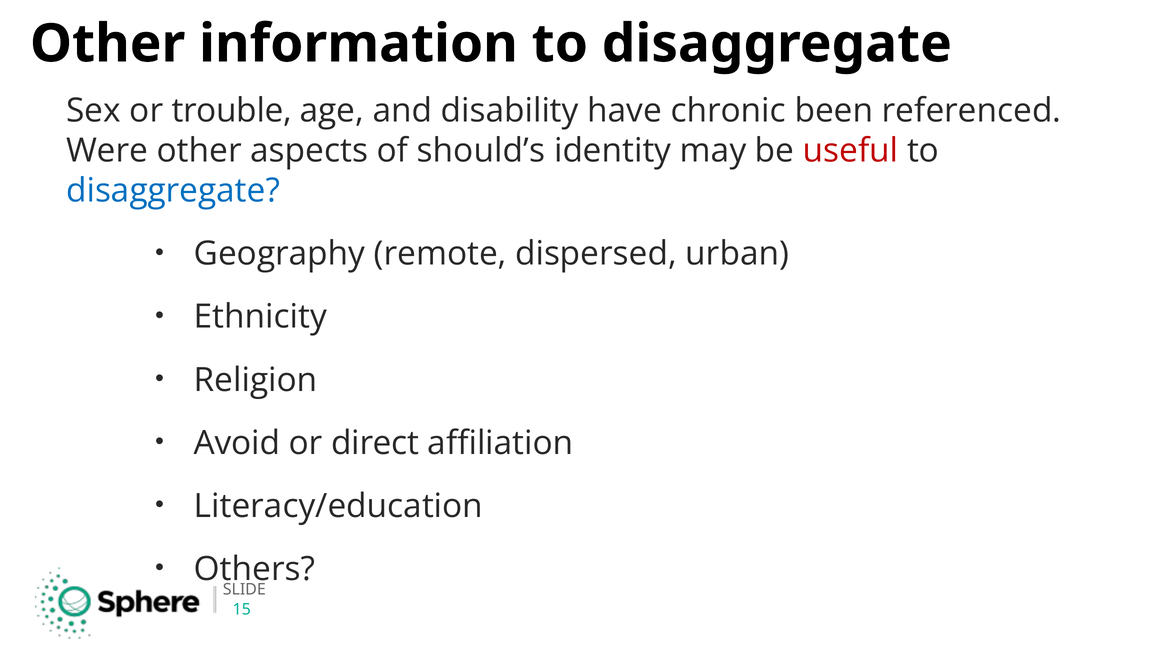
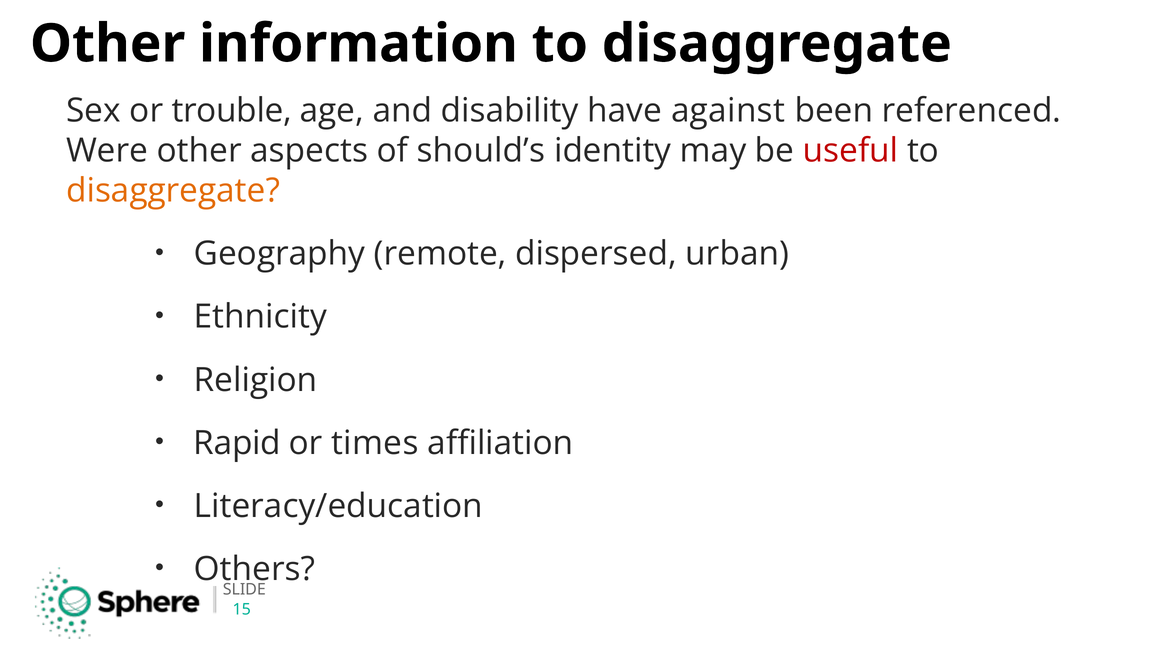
chronic: chronic -> against
disaggregate at (173, 191) colour: blue -> orange
Avoid: Avoid -> Rapid
direct: direct -> times
